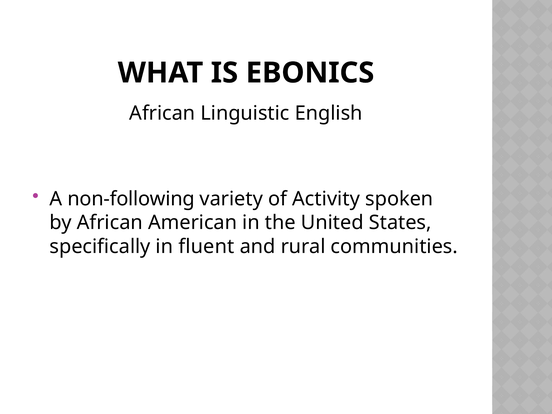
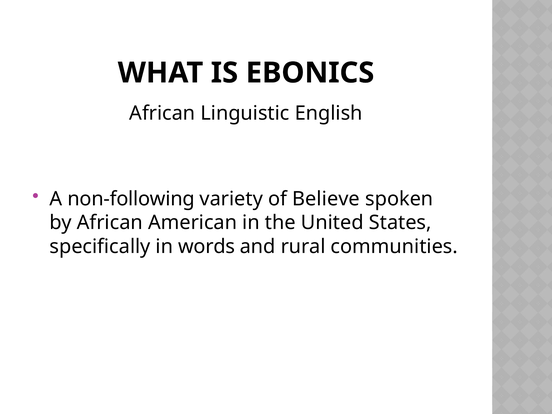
Activity: Activity -> Believe
fluent: fluent -> words
